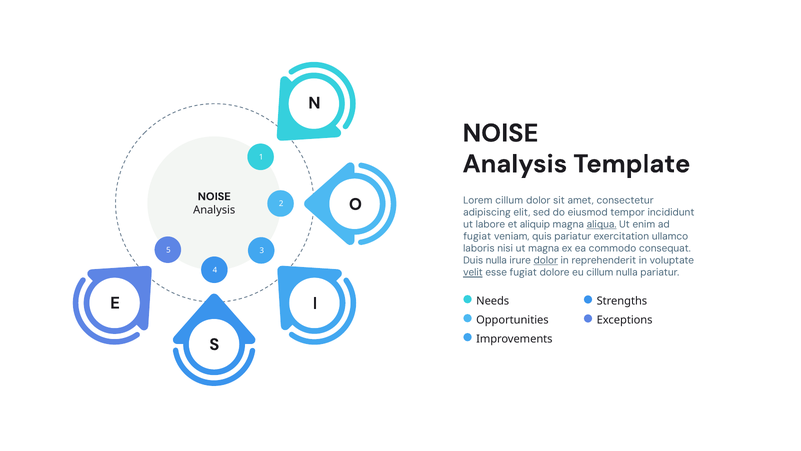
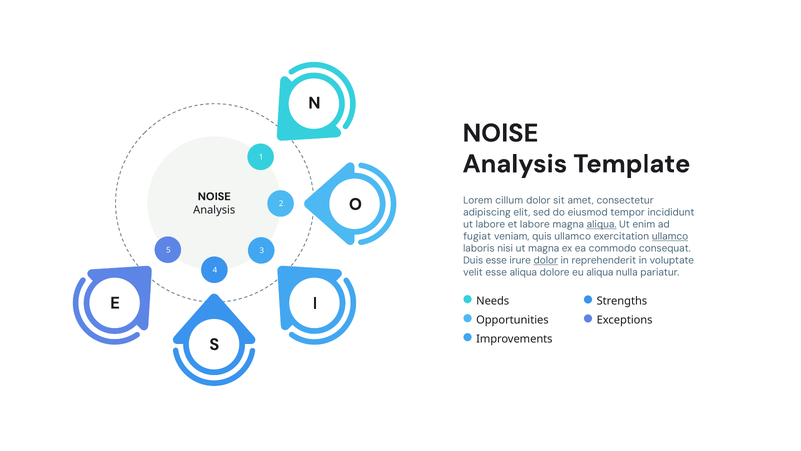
et aliquip: aliquip -> labore
quis pariatur: pariatur -> ullamco
ullamco at (670, 236) underline: none -> present
Duis nulla: nulla -> esse
velit underline: present -> none
esse fugiat: fugiat -> aliqua
eu cillum: cillum -> aliqua
